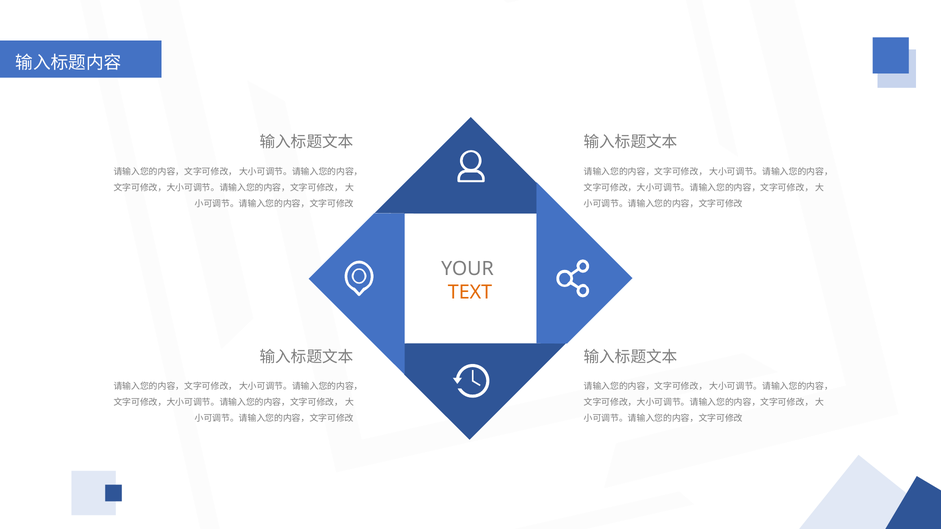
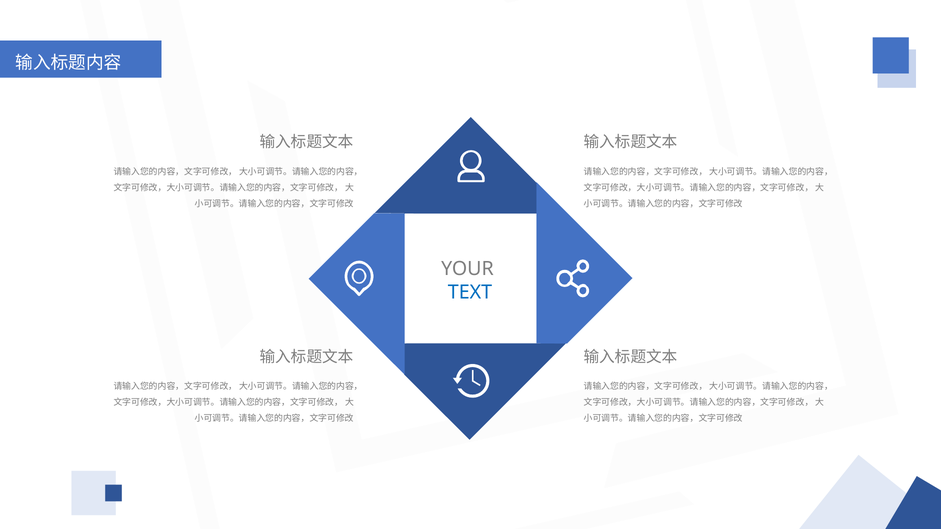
TEXT colour: orange -> blue
